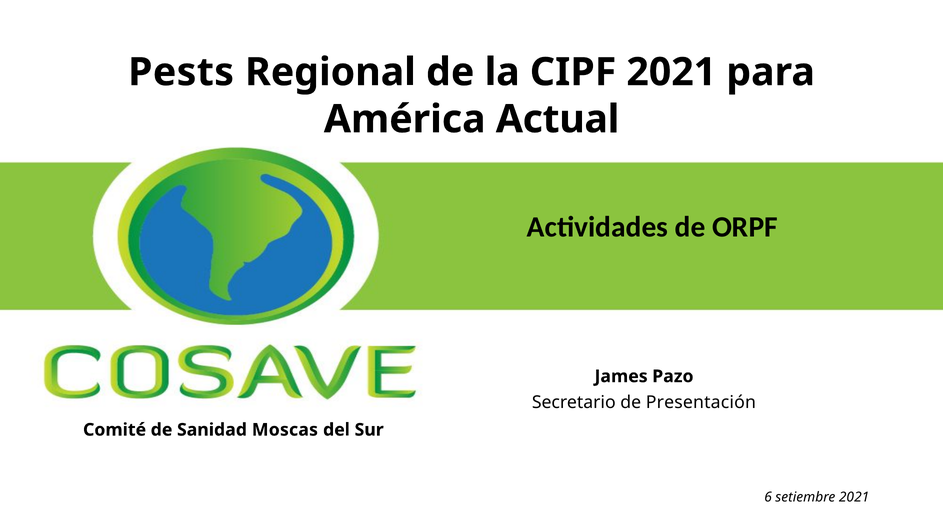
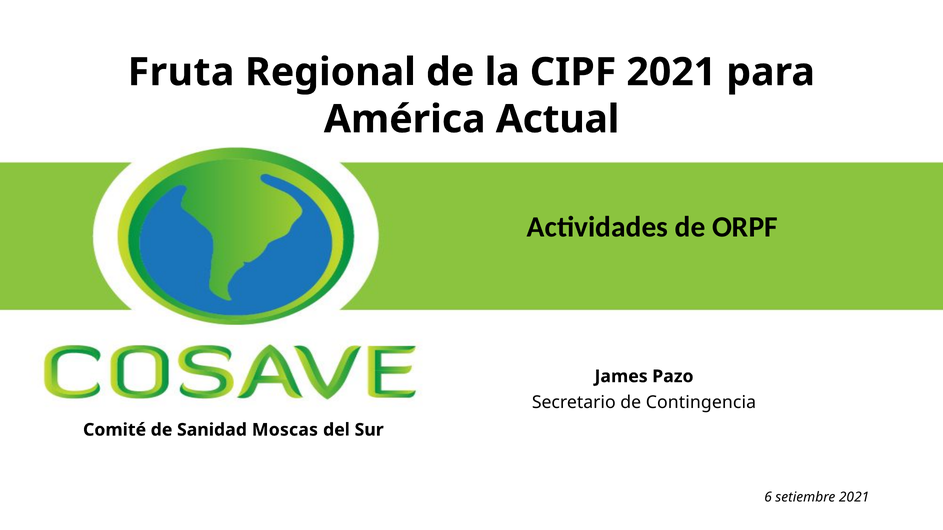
Pests: Pests -> Fruta
Presentación: Presentación -> Contingencia
